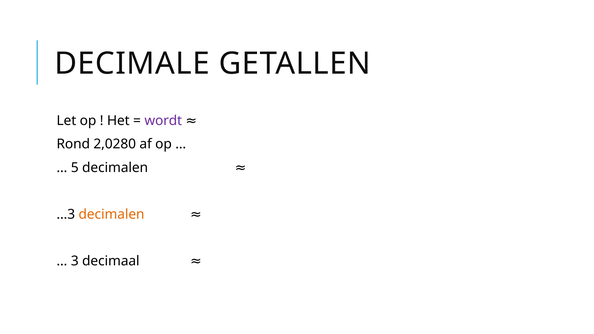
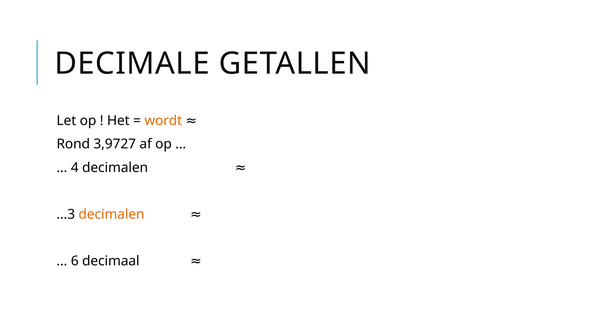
wordt colour: purple -> orange
2,0280: 2,0280 -> 3,9727
5: 5 -> 4
3: 3 -> 6
